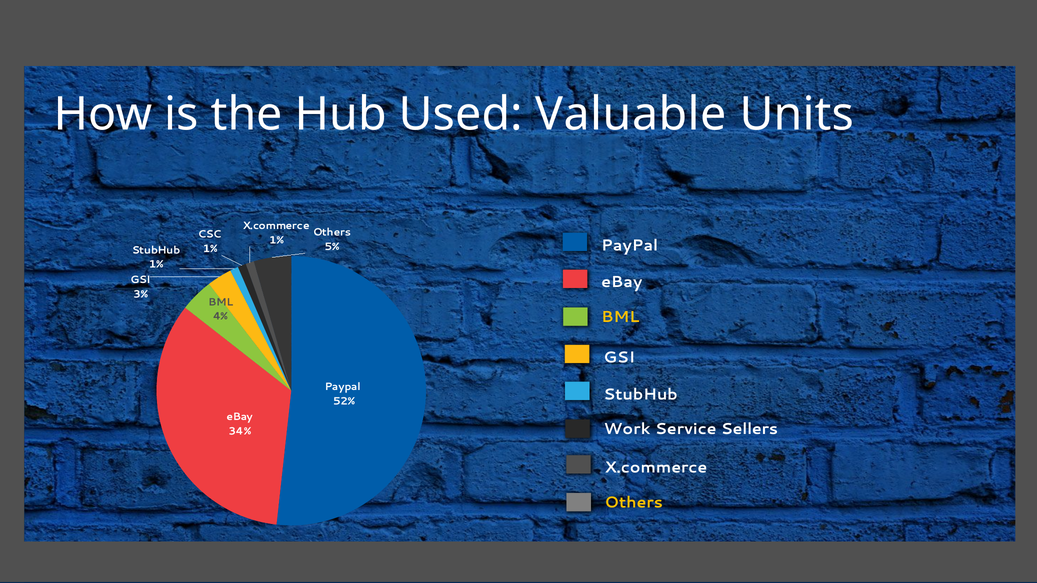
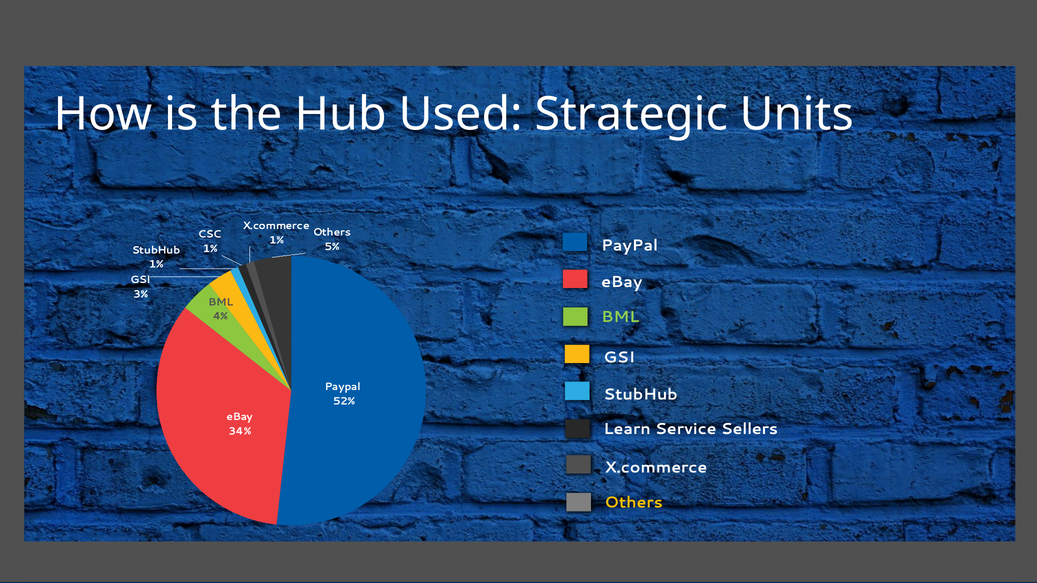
Valuable: Valuable -> Strategic
BML at (620, 317) colour: yellow -> light green
Work: Work -> Learn
